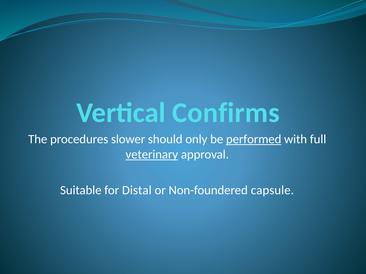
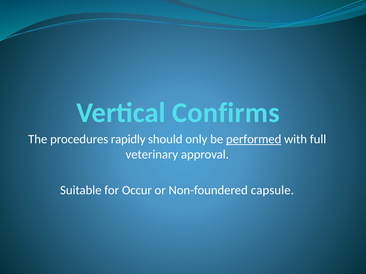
slower: slower -> rapidly
veterinary underline: present -> none
Distal: Distal -> Occur
